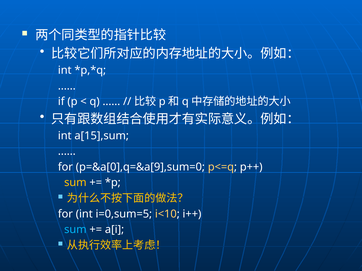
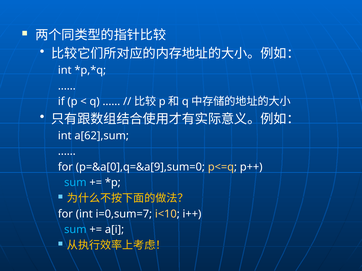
a[15],sum: a[15],sum -> a[62],sum
sum at (75, 183) colour: yellow -> light blue
i=0,sum=5: i=0,sum=5 -> i=0,sum=7
